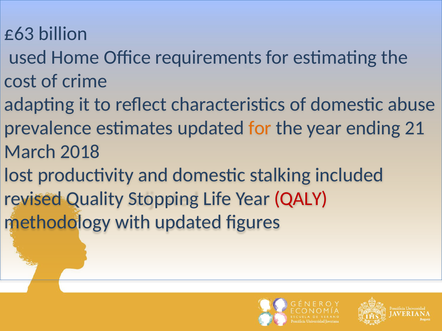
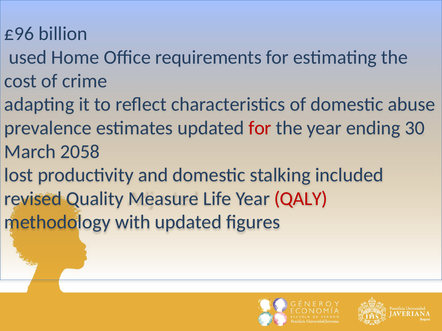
£63: £63 -> £96
for at (260, 128) colour: orange -> red
21: 21 -> 30
2018: 2018 -> 2058
Stopping: Stopping -> Measure
